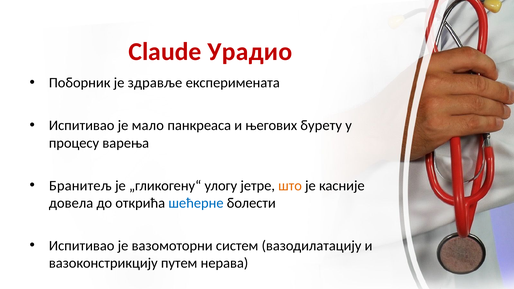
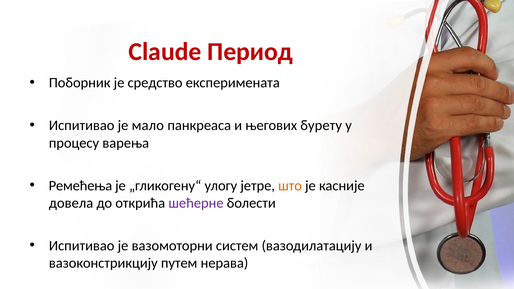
Урадио: Урадио -> Период
здравље: здравље -> средство
Бранитељ: Бранитељ -> Ремећења
шећерне colour: blue -> purple
